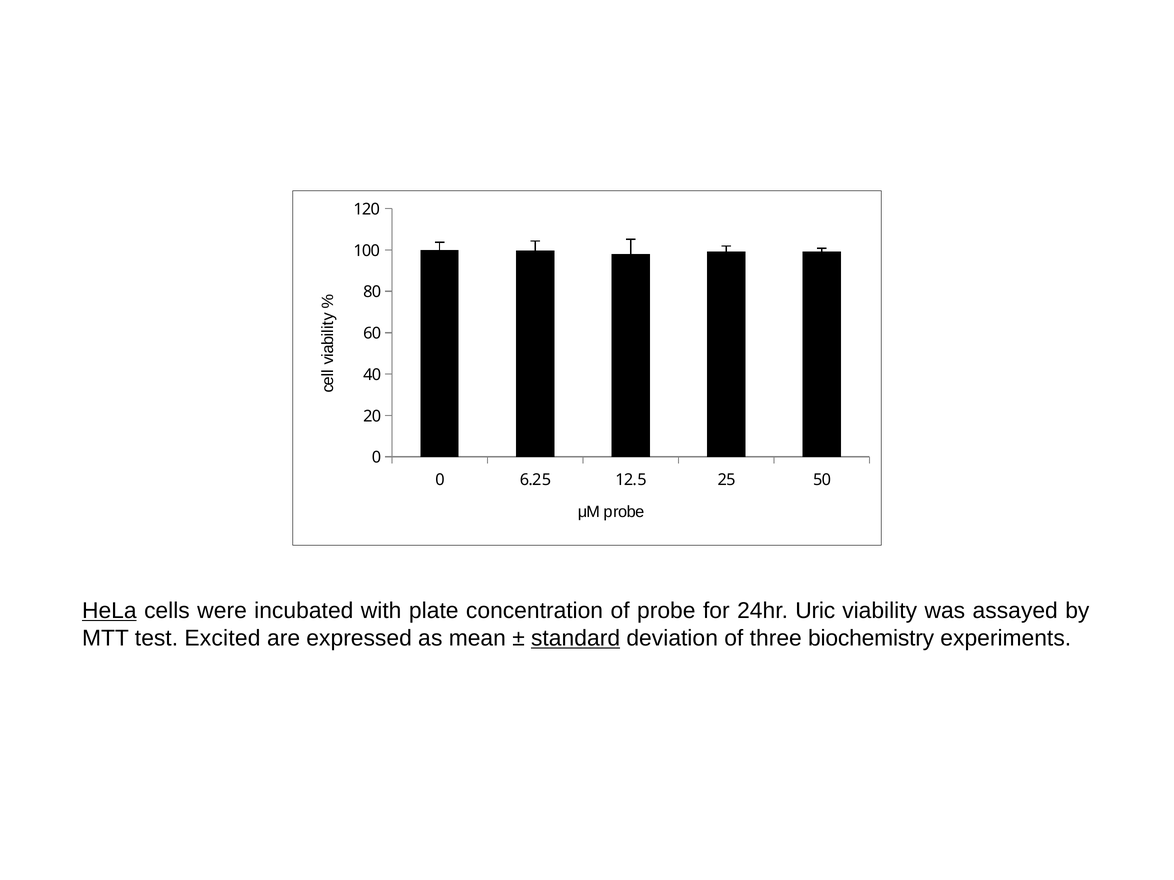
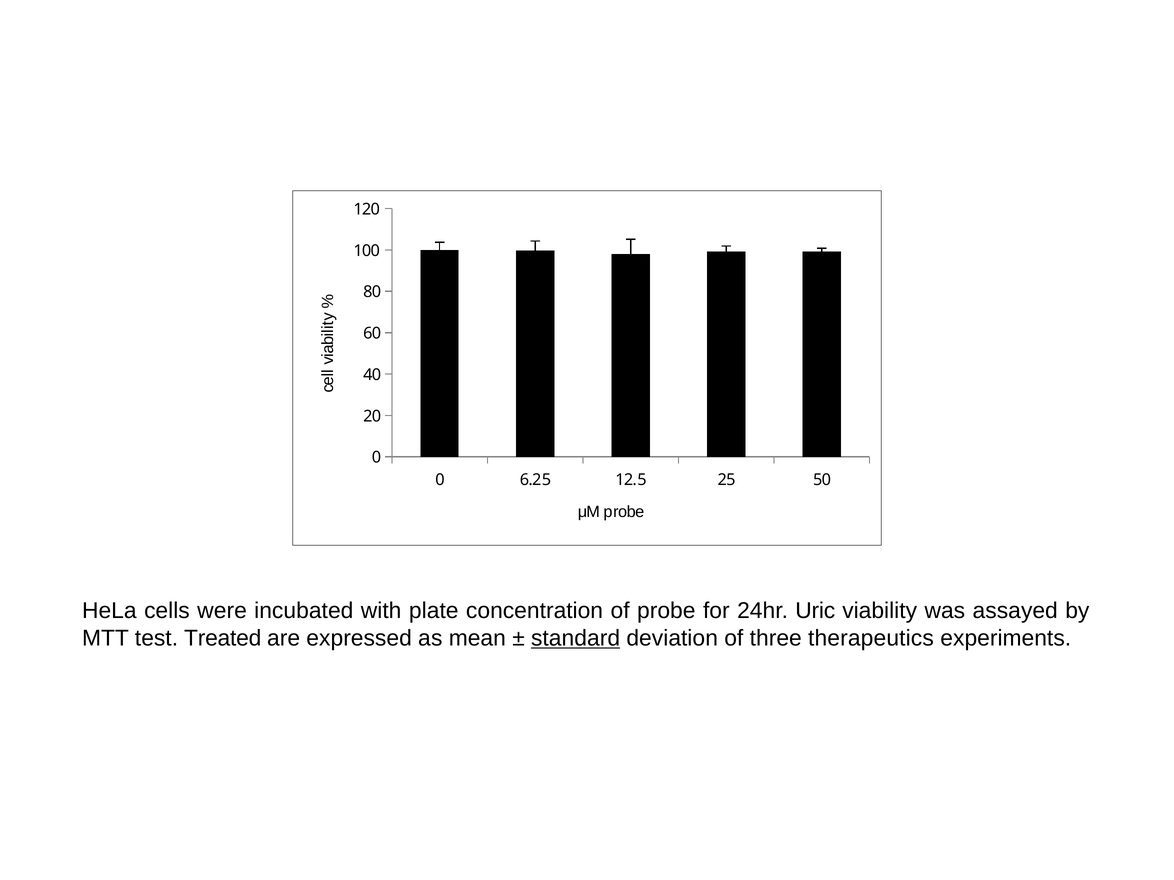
HeLa underline: present -> none
Excited: Excited -> Treated
biochemistry: biochemistry -> therapeutics
